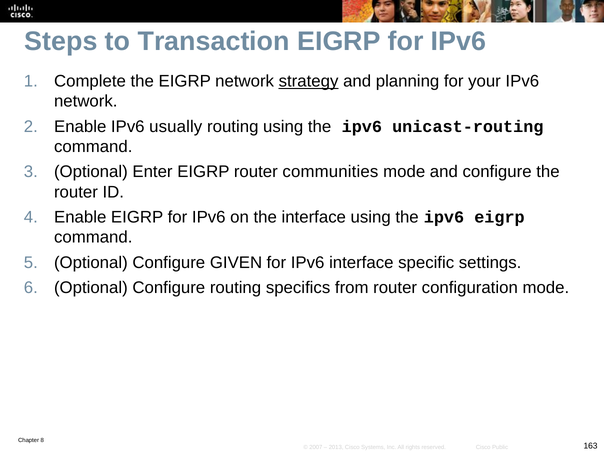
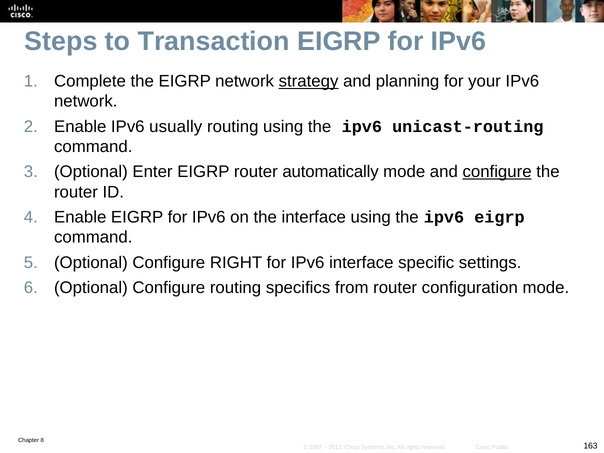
communities: communities -> automatically
configure at (497, 172) underline: none -> present
GIVEN: GIVEN -> RIGHT
